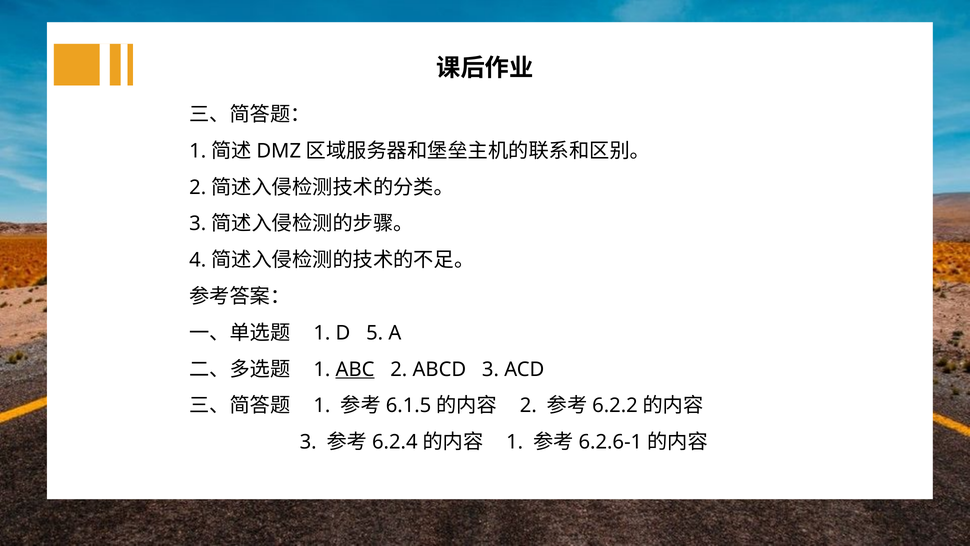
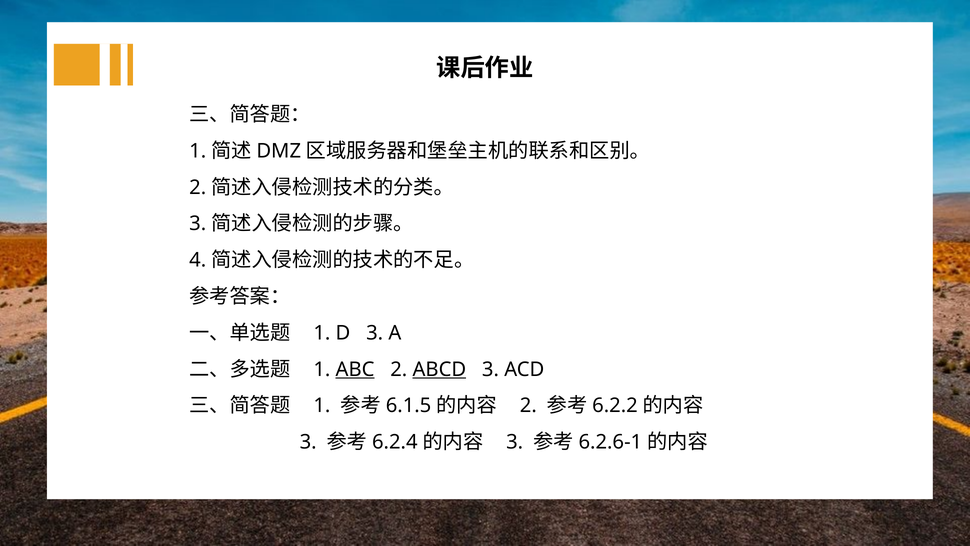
D 5: 5 -> 3
ABCD underline: none -> present
1 at (515, 442): 1 -> 3
